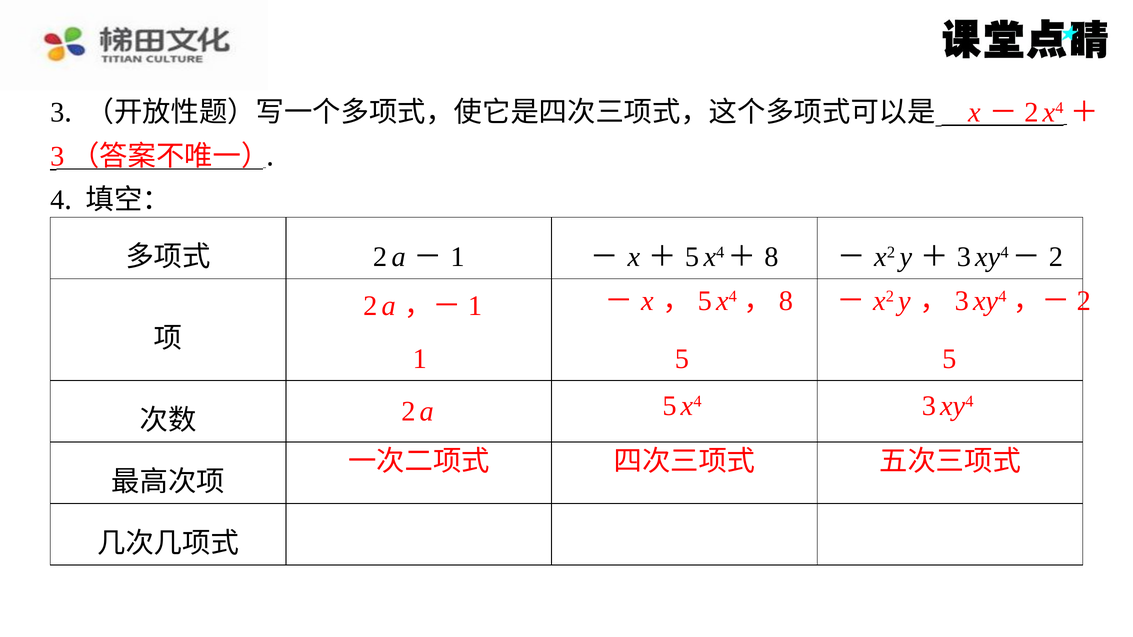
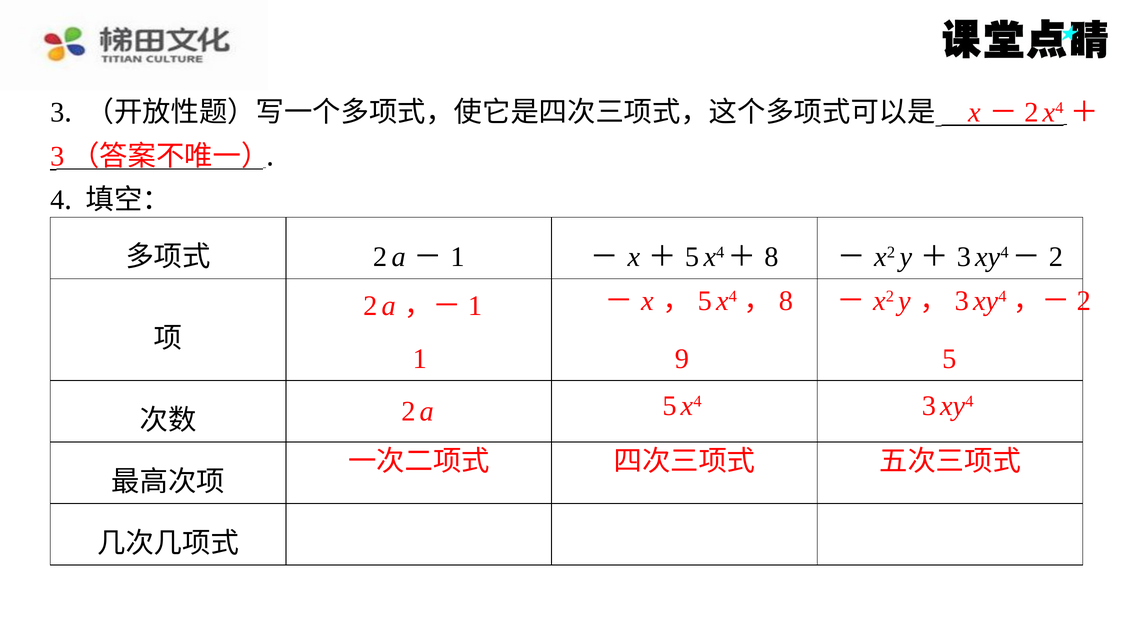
1 5: 5 -> 9
